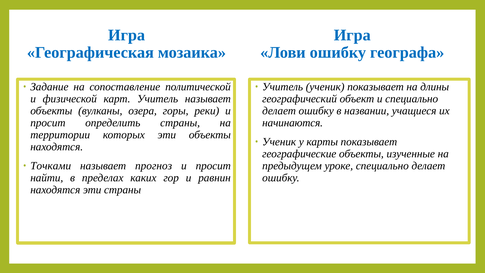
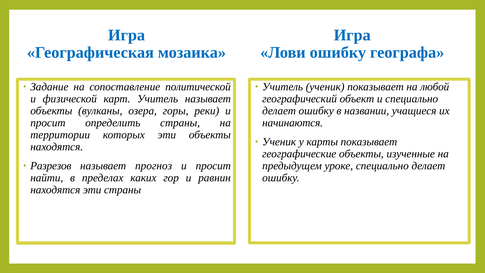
длины: длины -> любой
Точками: Точками -> Разрезов
